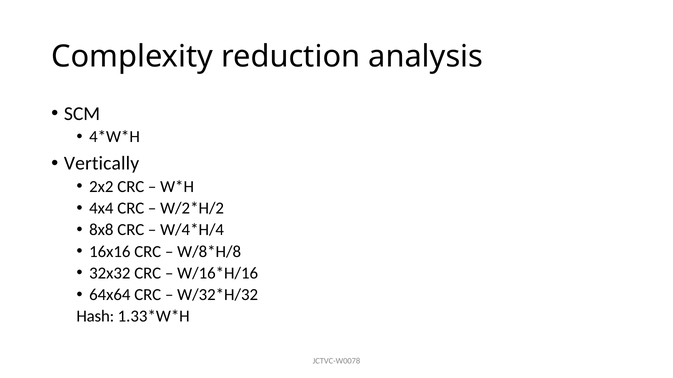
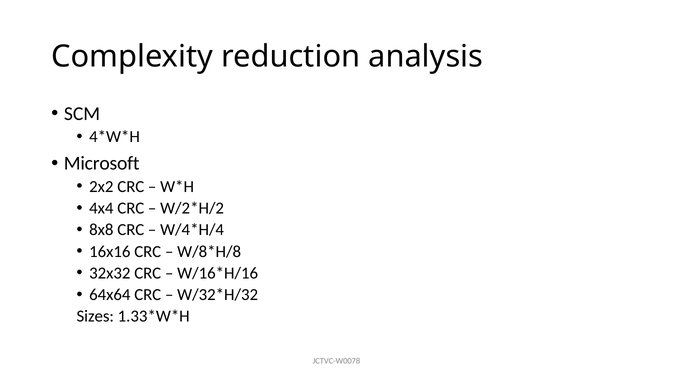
Vertically: Vertically -> Microsoft
Hash: Hash -> Sizes
